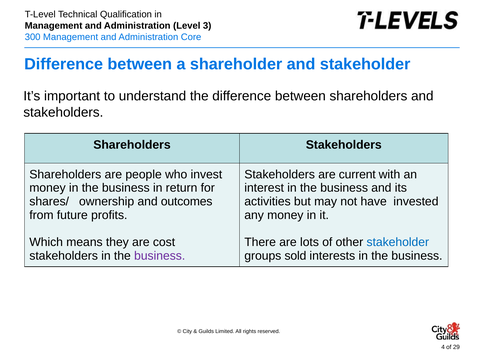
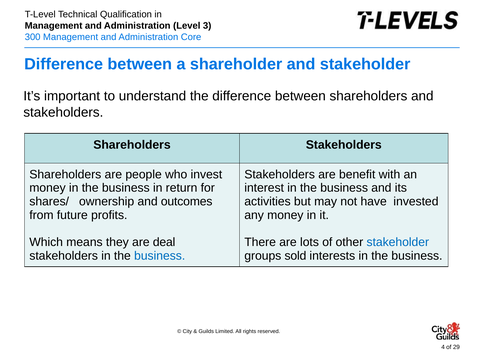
current: current -> benefit
cost: cost -> deal
business at (160, 256) colour: purple -> blue
